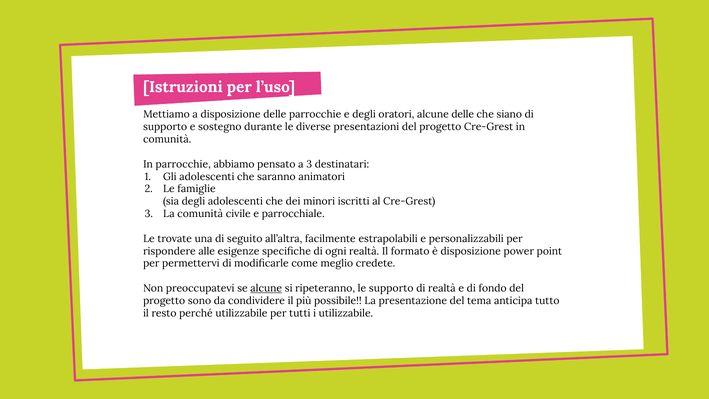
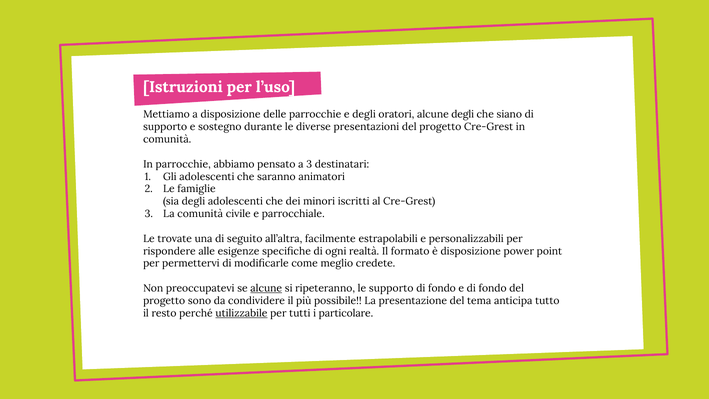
alcune delle: delle -> degli
realtà at (442, 288): realtà -> fondo
utilizzabile at (241, 313) underline: none -> present
i utilizzabile: utilizzabile -> particolare
